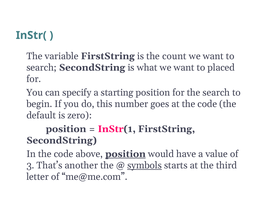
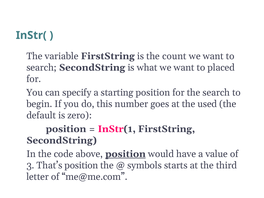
at the code: code -> used
That’s another: another -> position
symbols underline: present -> none
